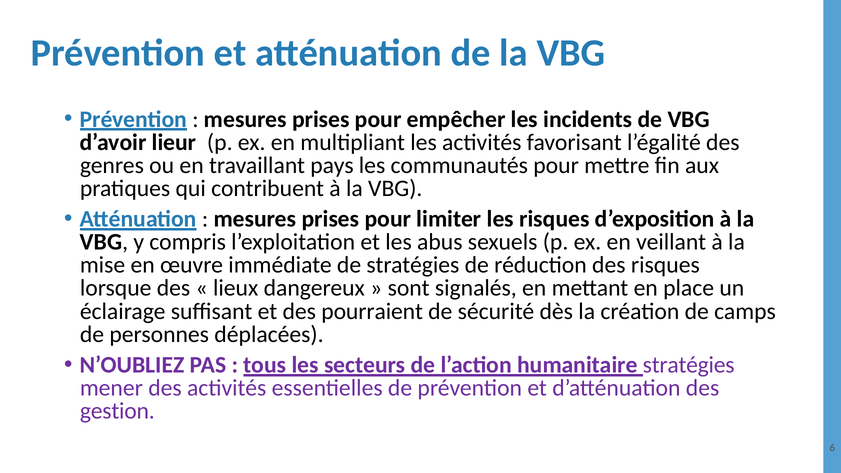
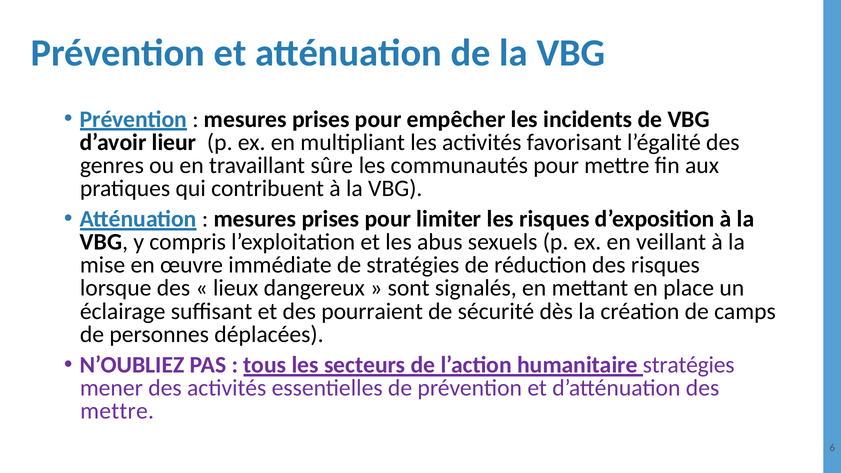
pays: pays -> sûre
gestion at (117, 411): gestion -> mettre
